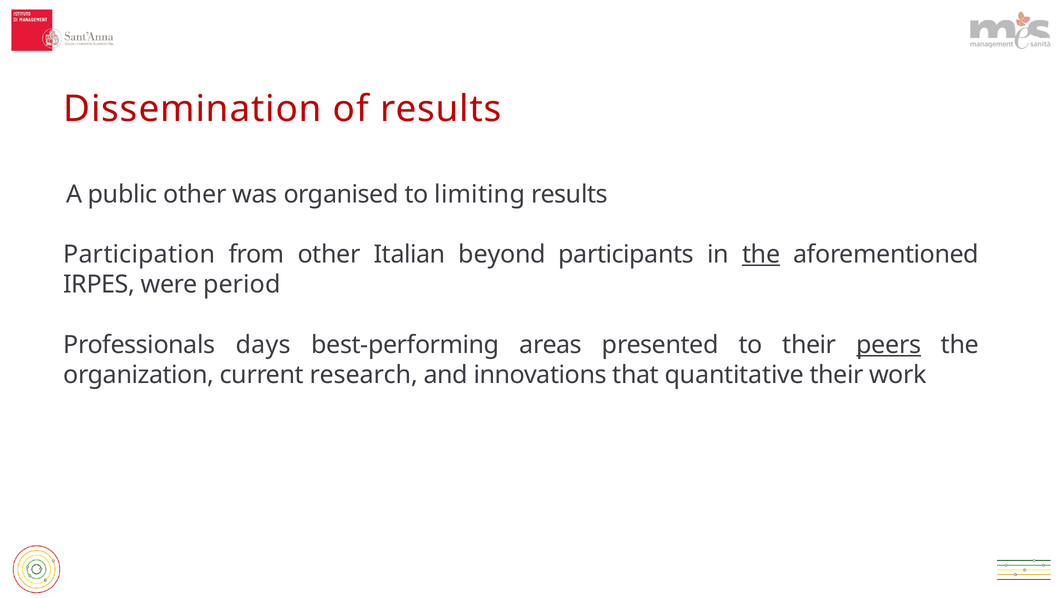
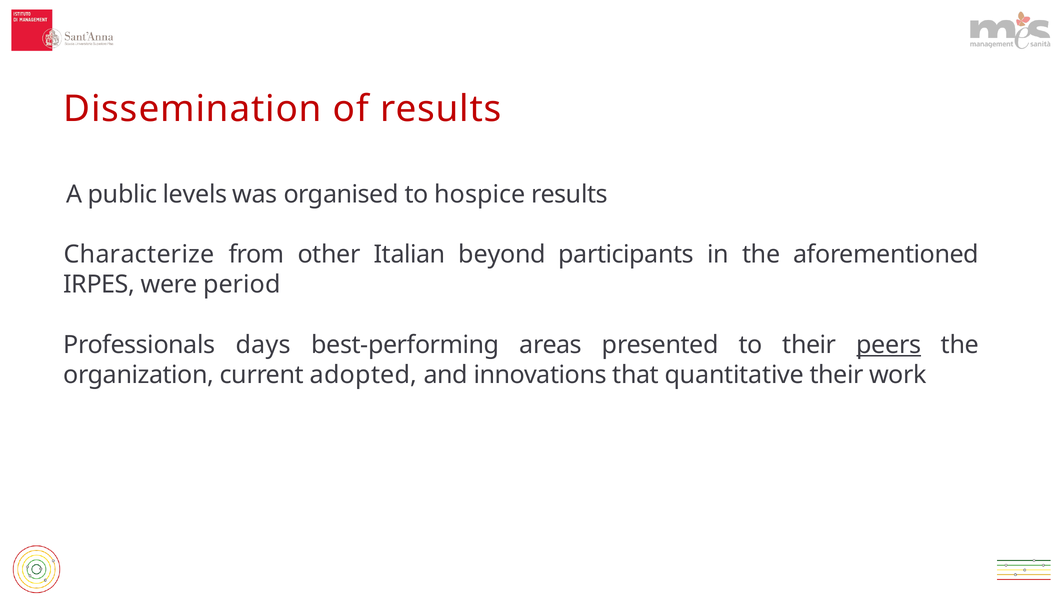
public other: other -> levels
limiting: limiting -> hospice
Participation: Participation -> Characterize
the at (761, 255) underline: present -> none
research: research -> adopted
